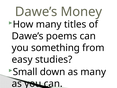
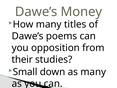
something: something -> opposition
easy: easy -> their
